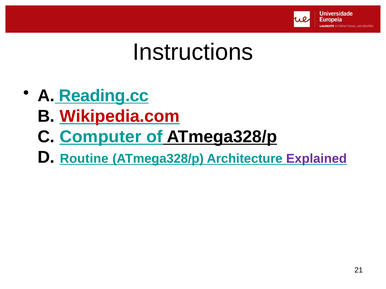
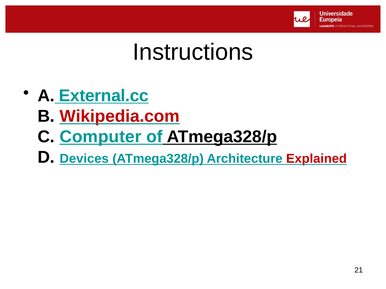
Reading.cc: Reading.cc -> External.cc
Routine: Routine -> Devices
Explained colour: purple -> red
